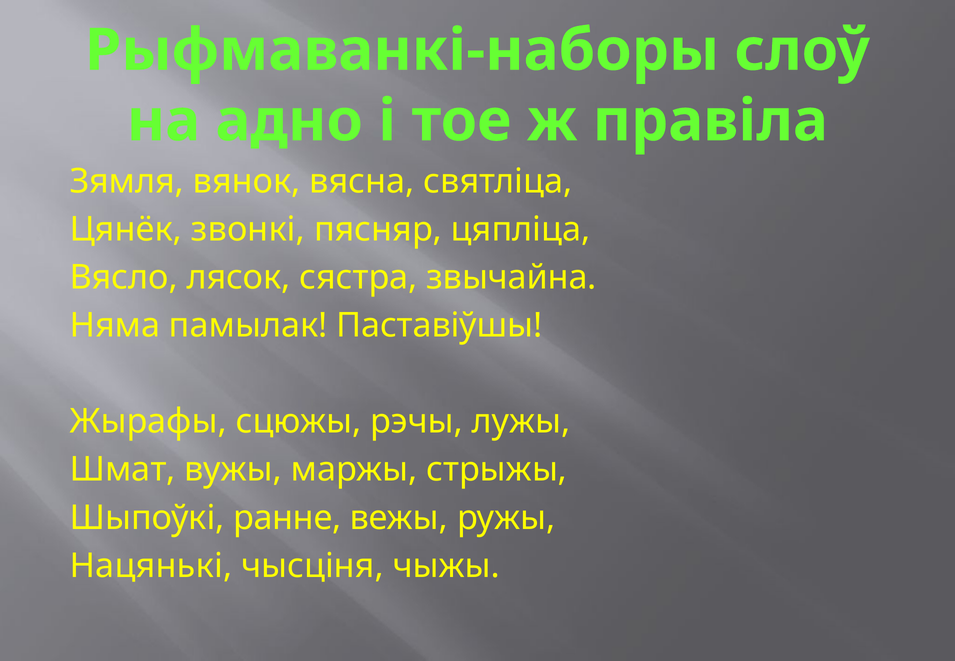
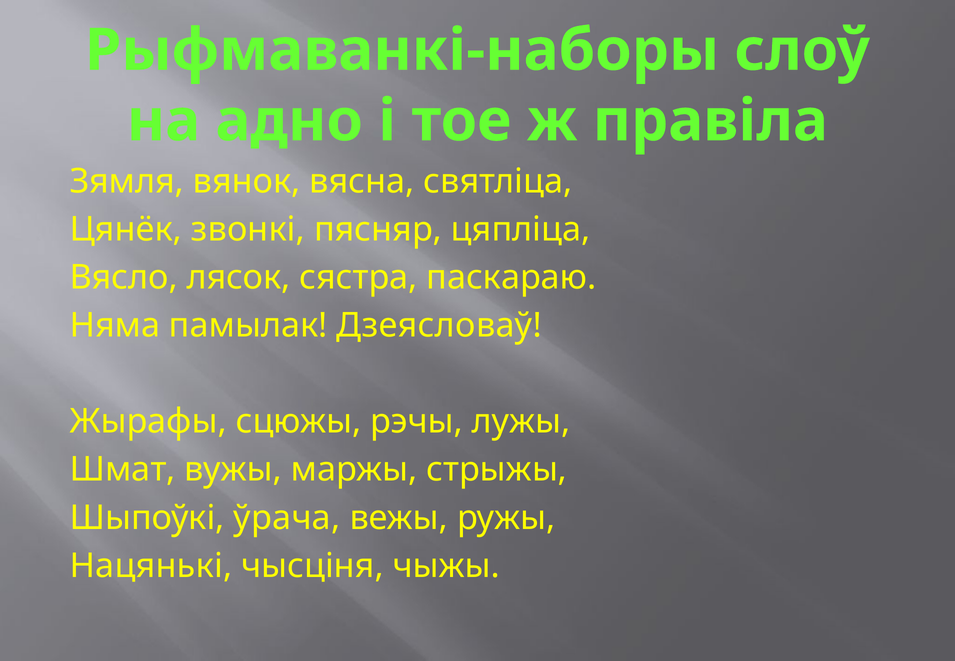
звычайна: звычайна -> паскараю
Паставіўшы: Паставіўшы -> Дзеясловаў
ранне: ранне -> ўрача
